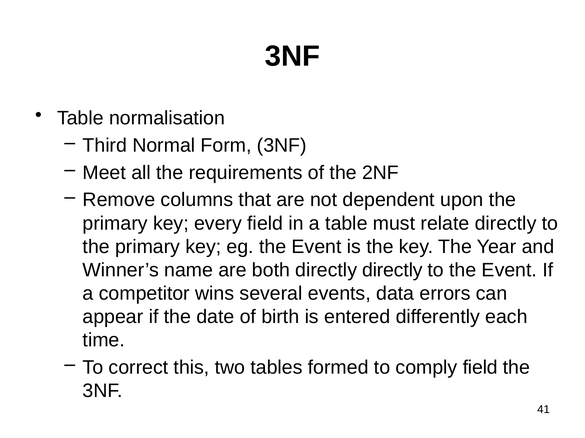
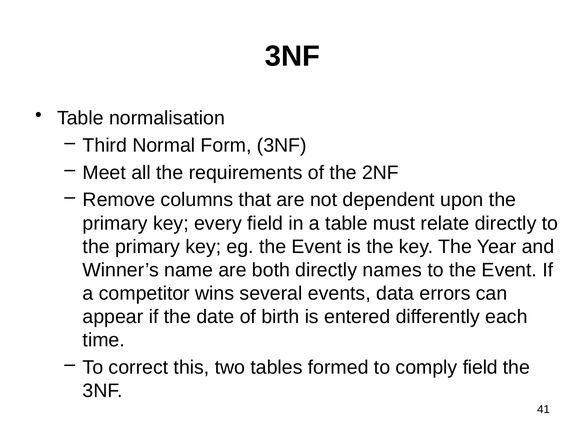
directly directly: directly -> names
